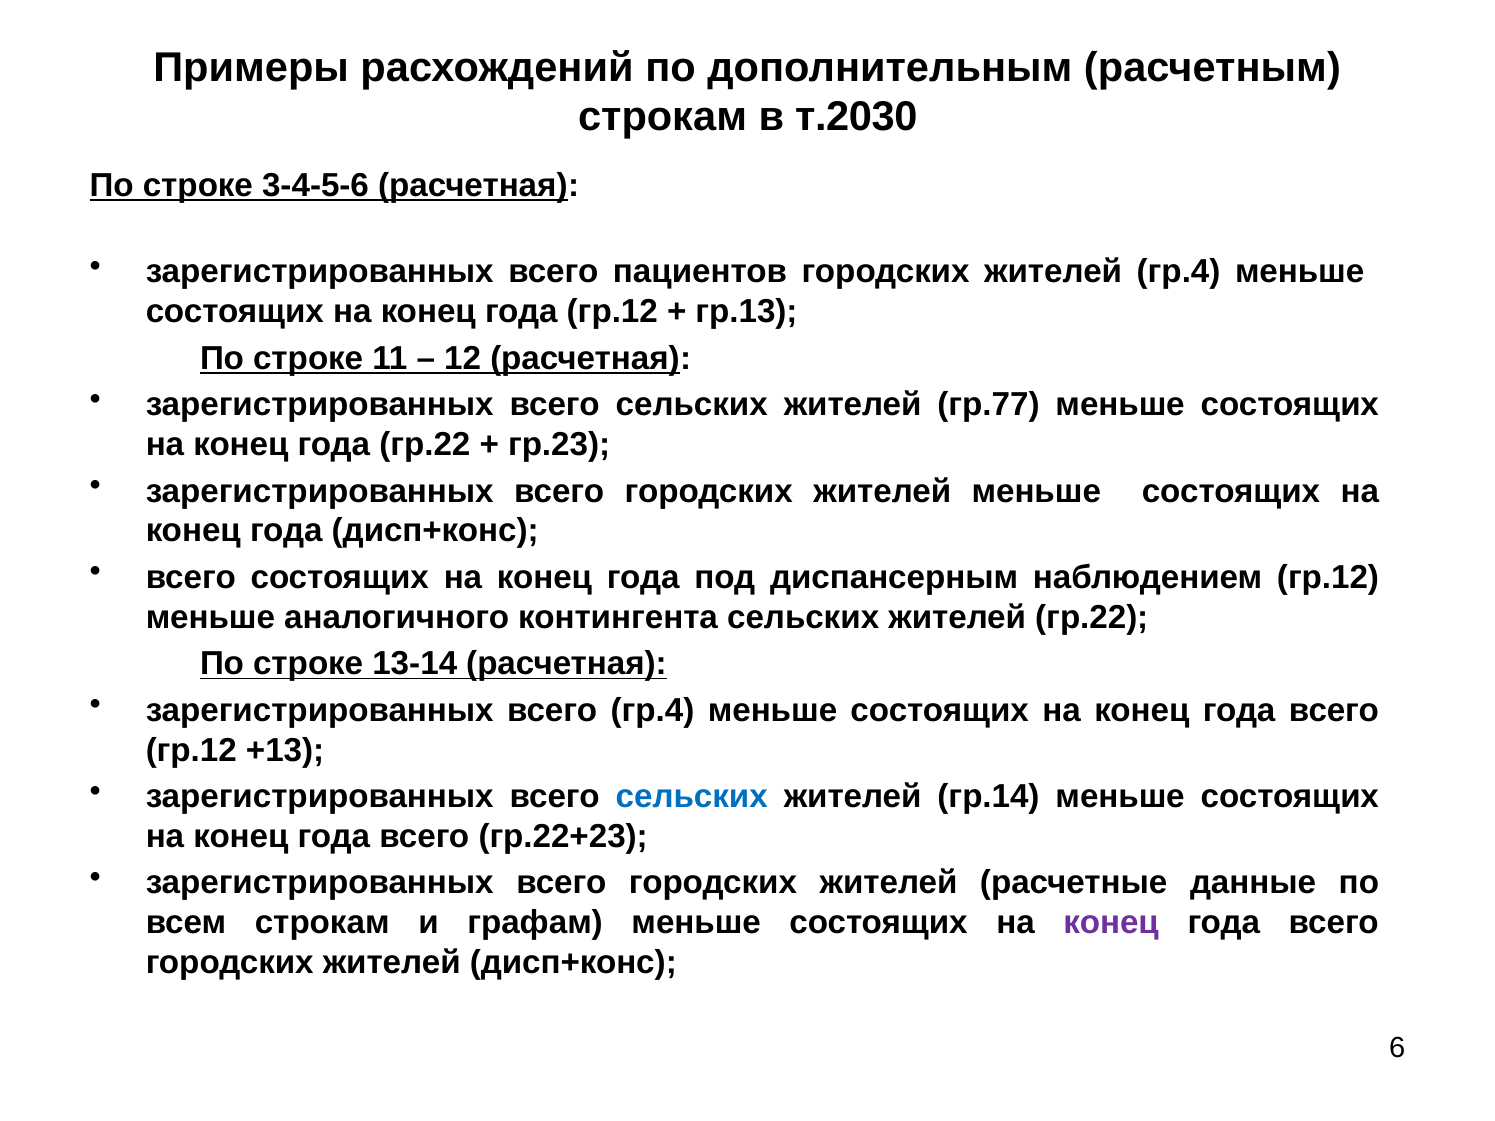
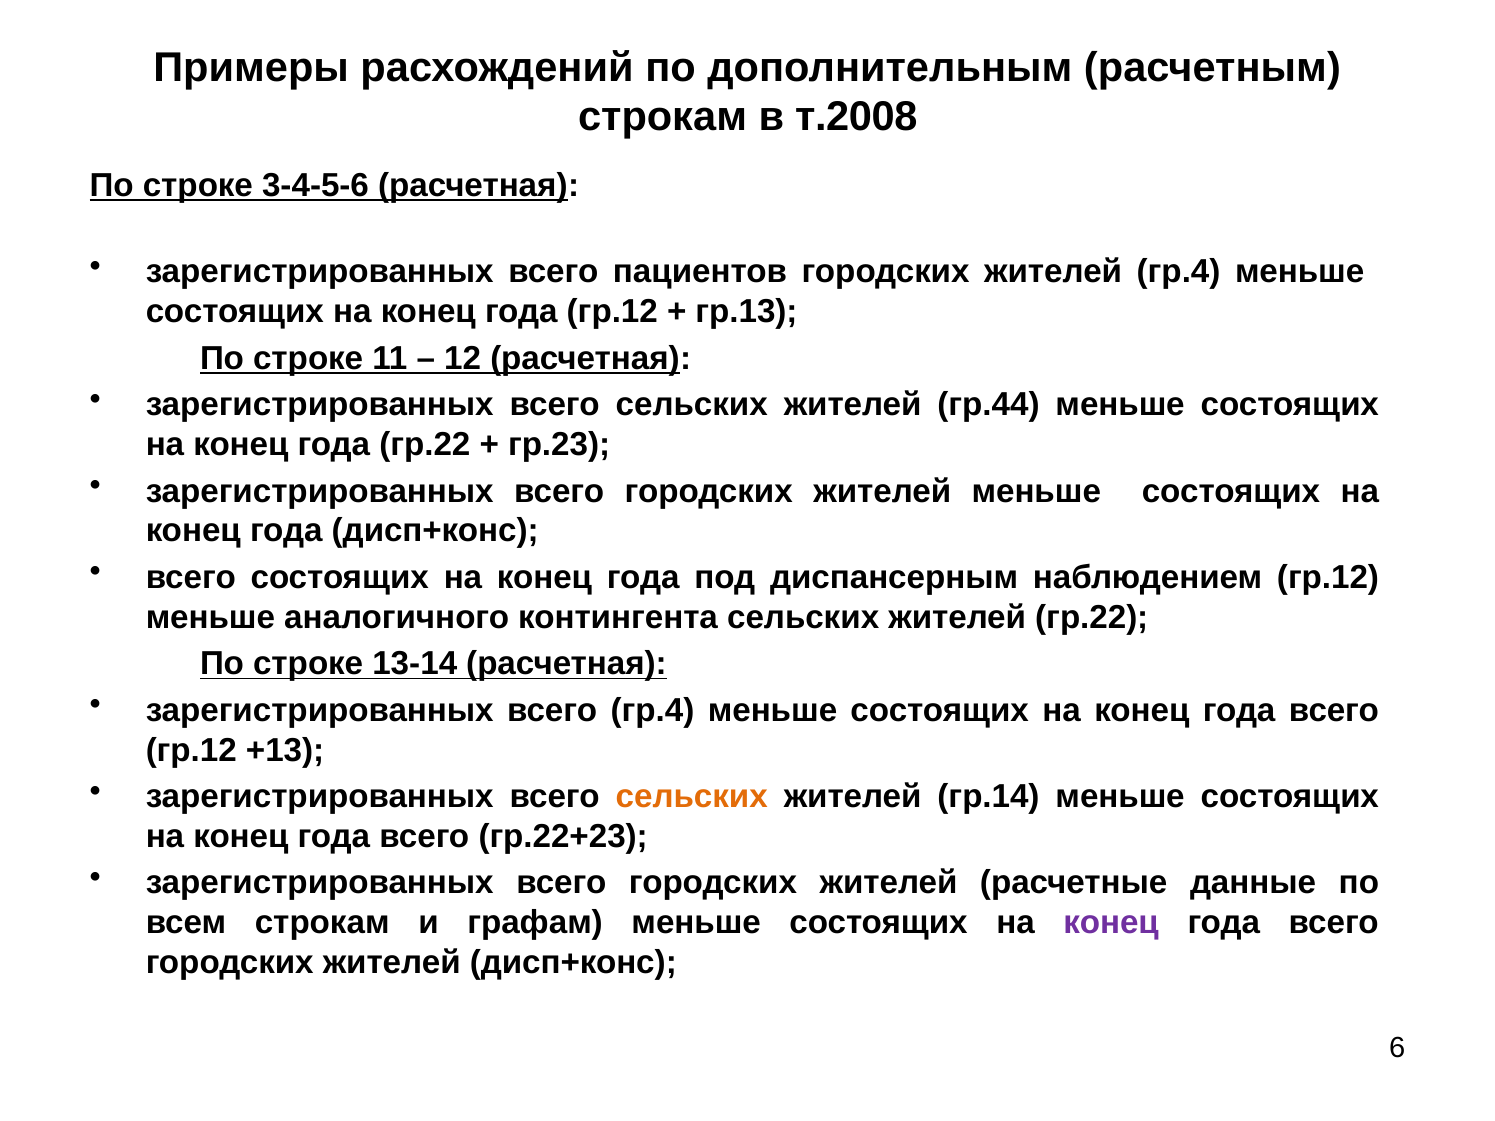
т.2030: т.2030 -> т.2008
гр.77: гр.77 -> гр.44
сельских at (692, 797) colour: blue -> orange
